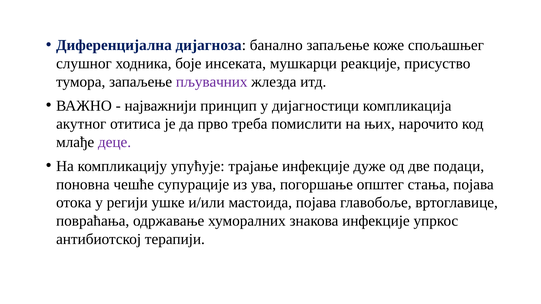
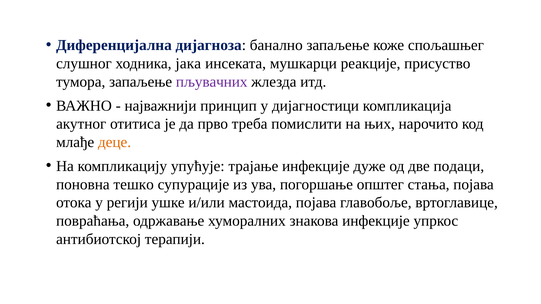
боје: боје -> јака
деце colour: purple -> orange
чешће: чешће -> тешко
